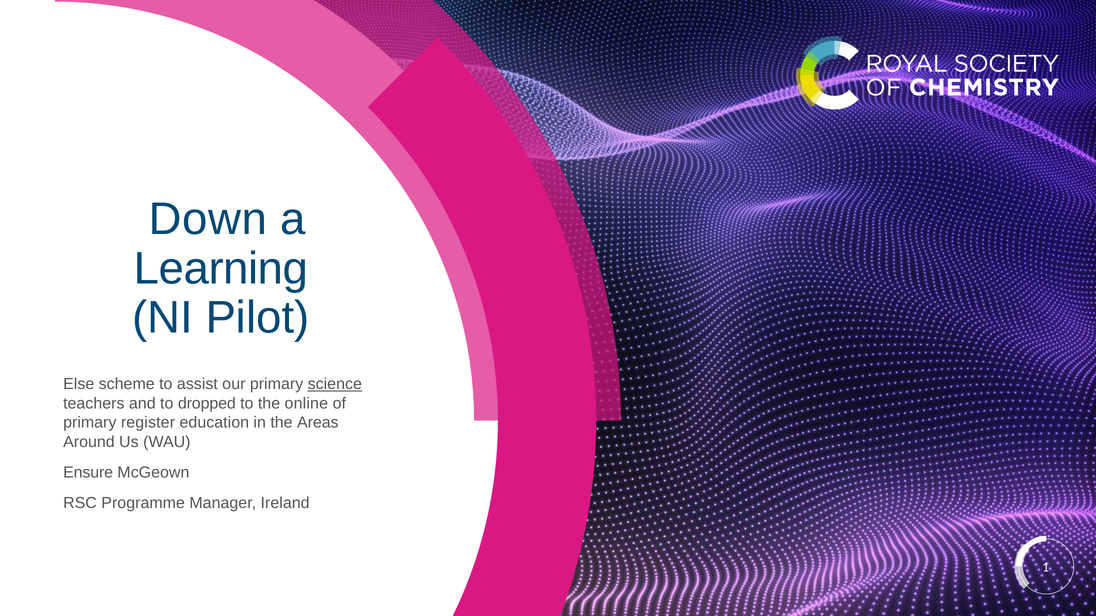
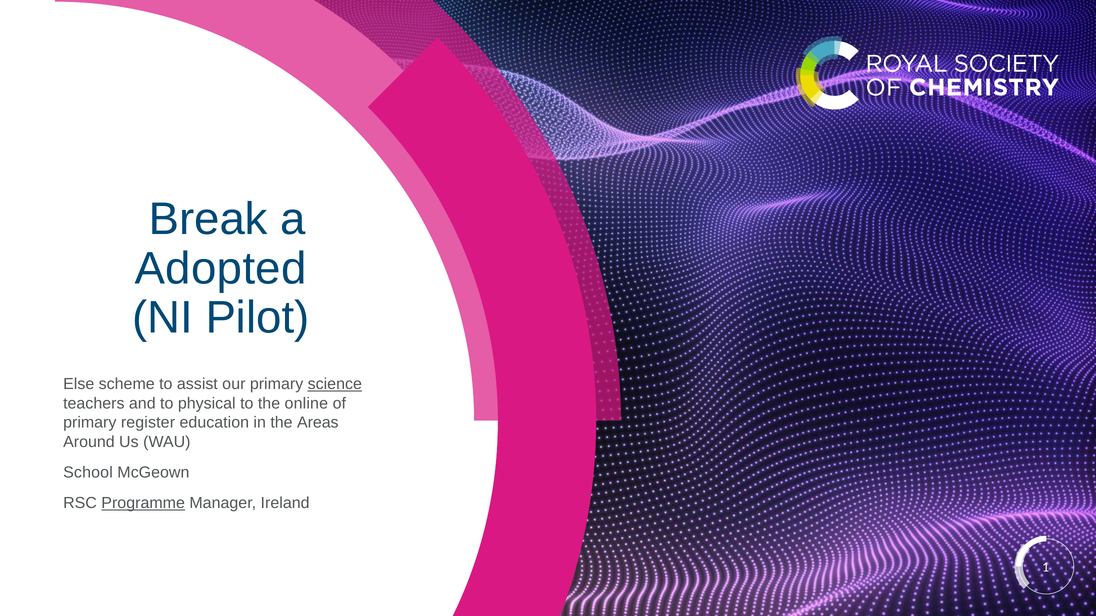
Down: Down -> Break
Learning: Learning -> Adopted
dropped: dropped -> physical
Ensure: Ensure -> School
Programme underline: none -> present
